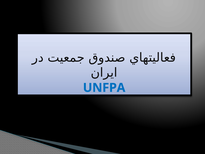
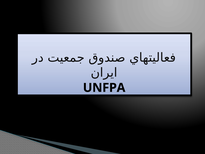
UNFPA colour: blue -> black
